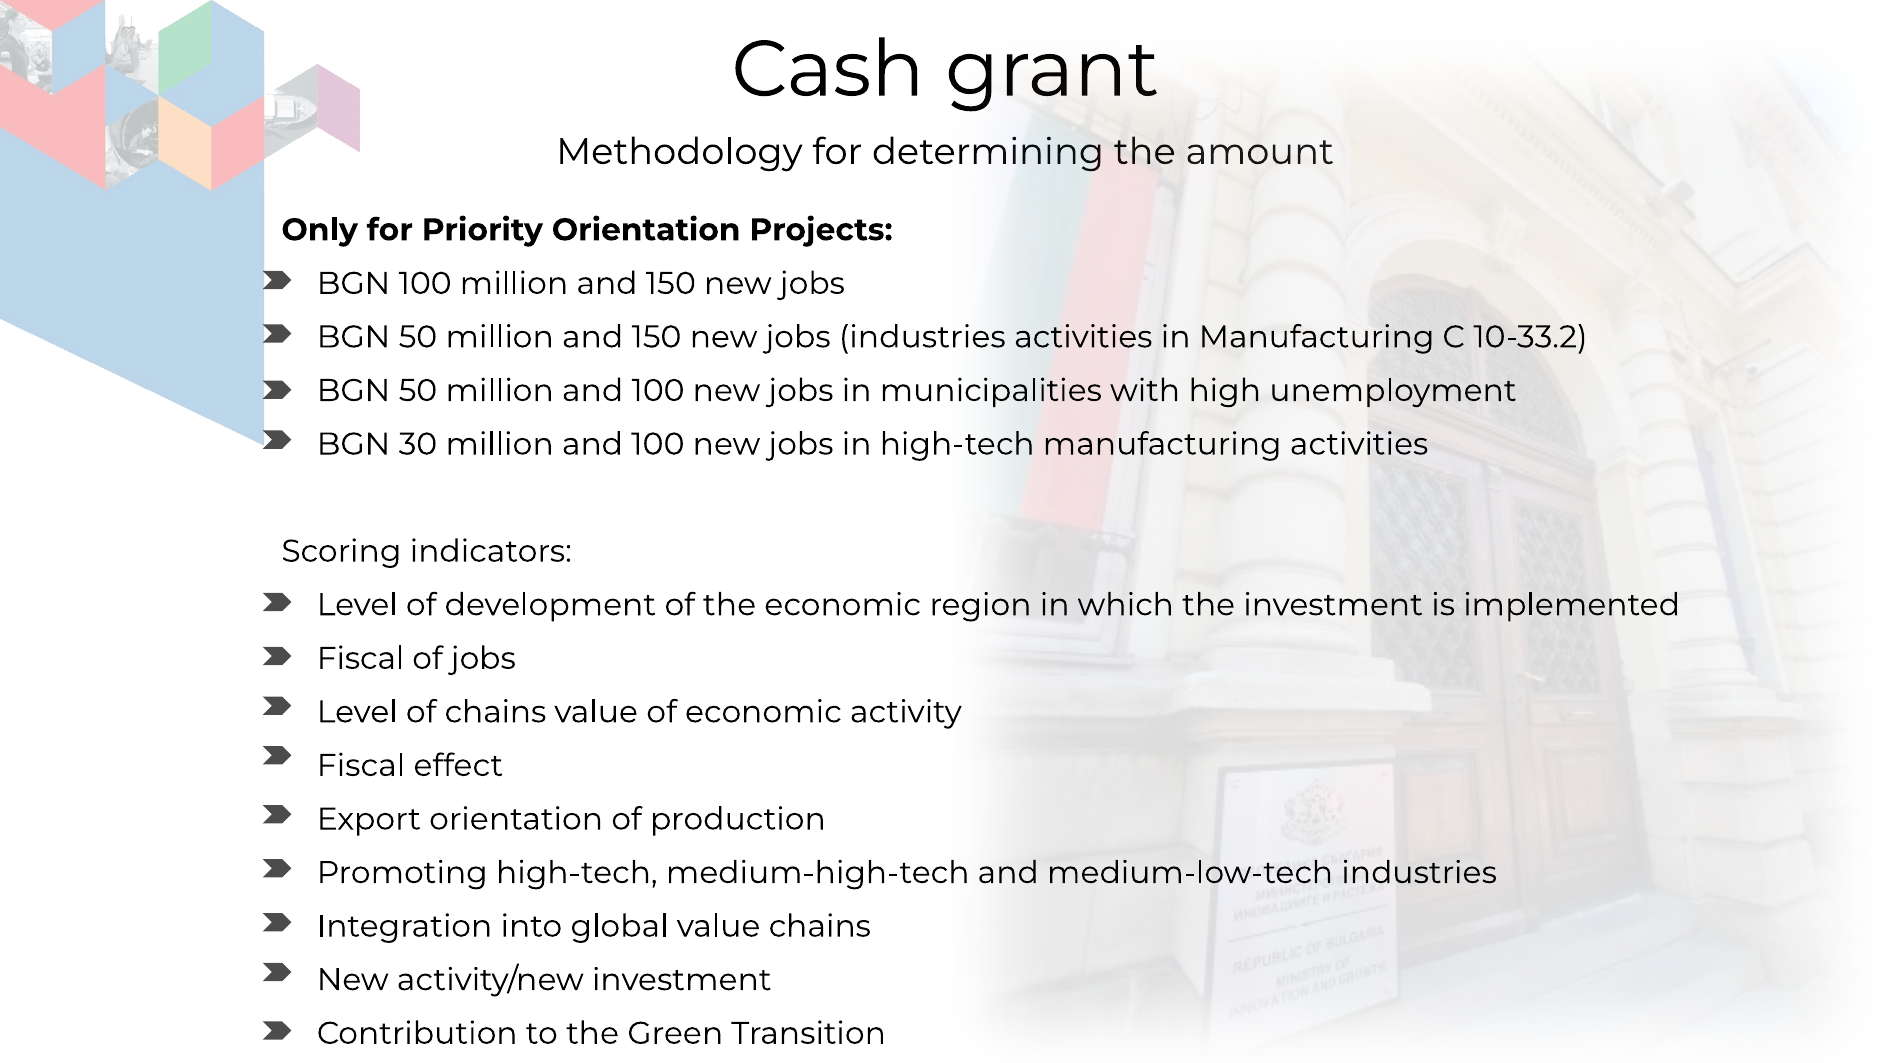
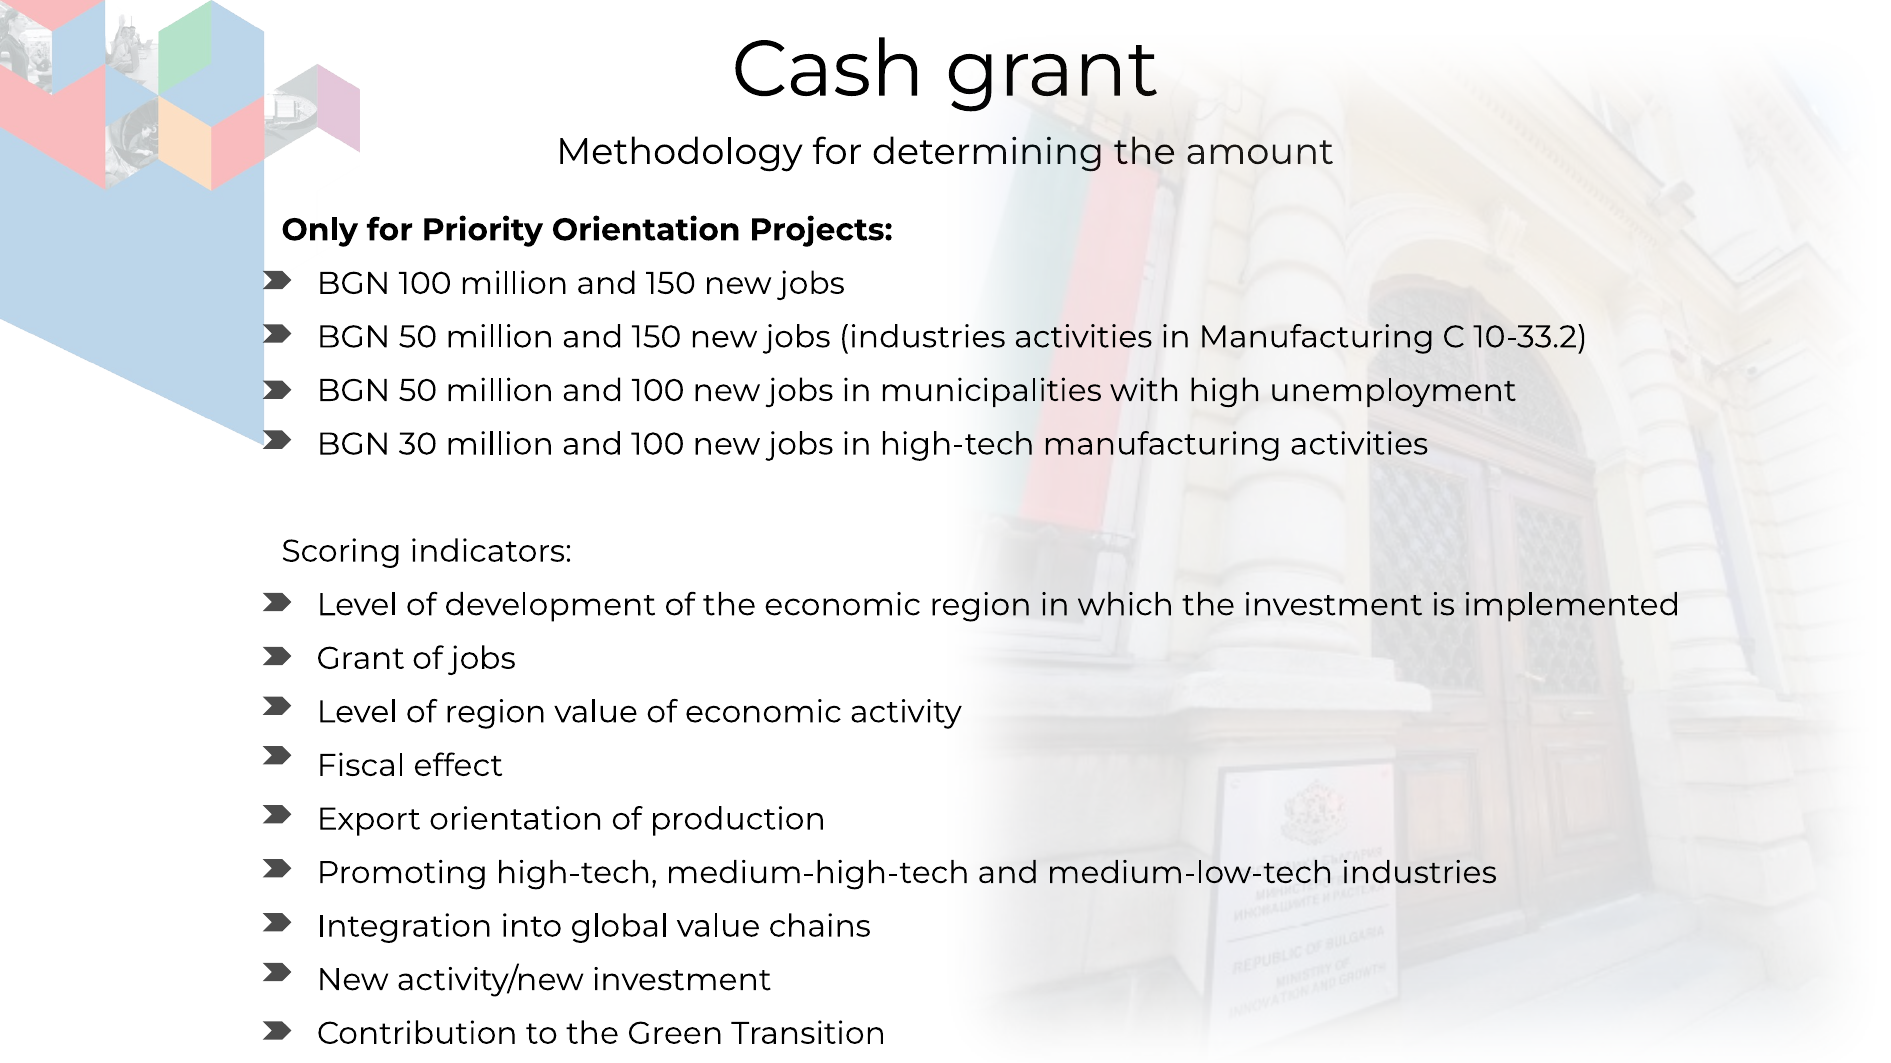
Fiscal at (361, 659): Fiscal -> Grant
of chains: chains -> region
